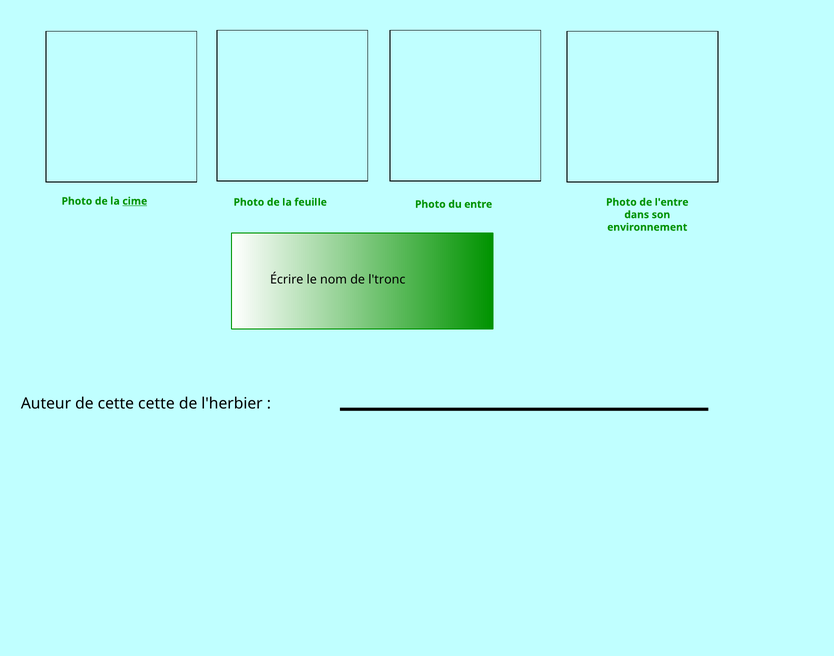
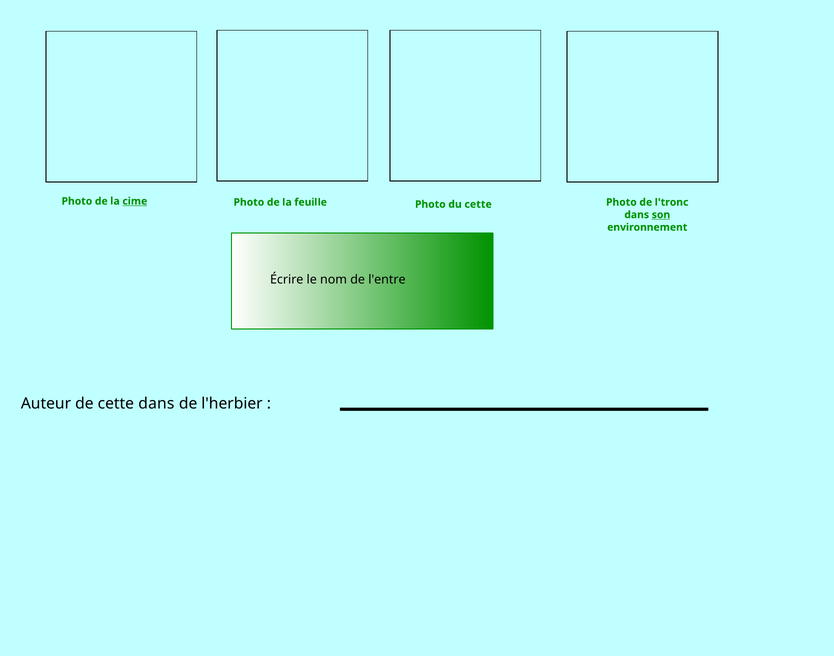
du entre: entre -> cette
l'entre: l'entre -> l'tronc
son underline: none -> present
l'tronc: l'tronc -> l'entre
cette cette: cette -> dans
